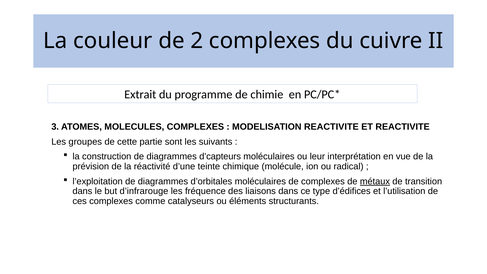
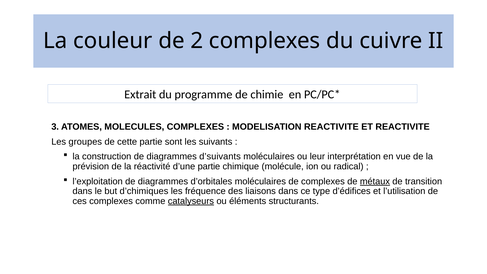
d’capteurs: d’capteurs -> d’suivants
d’une teinte: teinte -> partie
d’infrarouge: d’infrarouge -> d’chimiques
catalyseurs underline: none -> present
